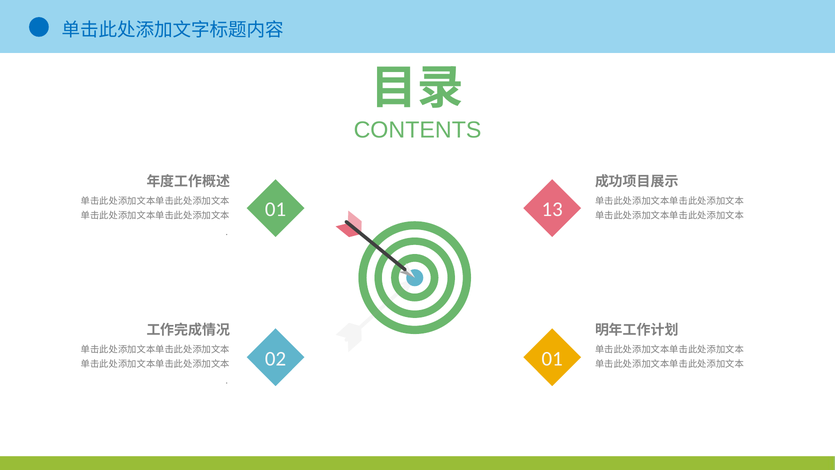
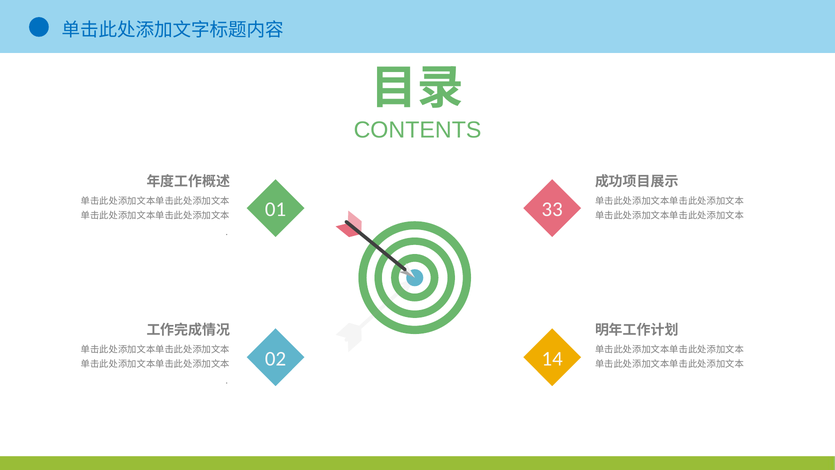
13: 13 -> 33
02 01: 01 -> 14
